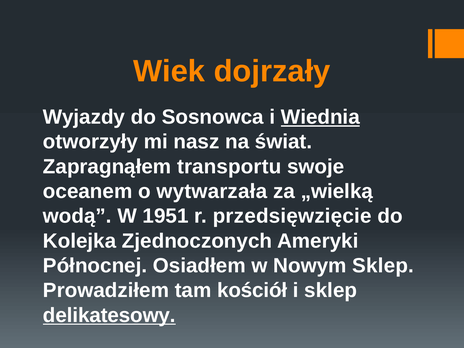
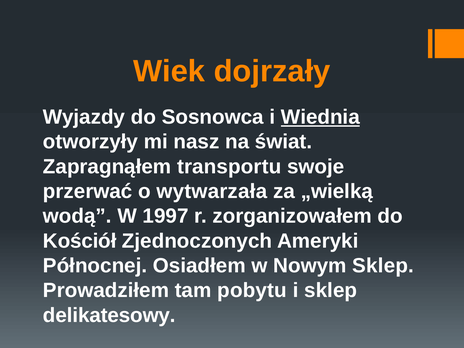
oceanem: oceanem -> przerwać
1951: 1951 -> 1997
przedsięwzięcie: przedsięwzięcie -> zorganizowałem
Kolejka: Kolejka -> Kościół
kościół: kościół -> pobytu
delikatesowy underline: present -> none
